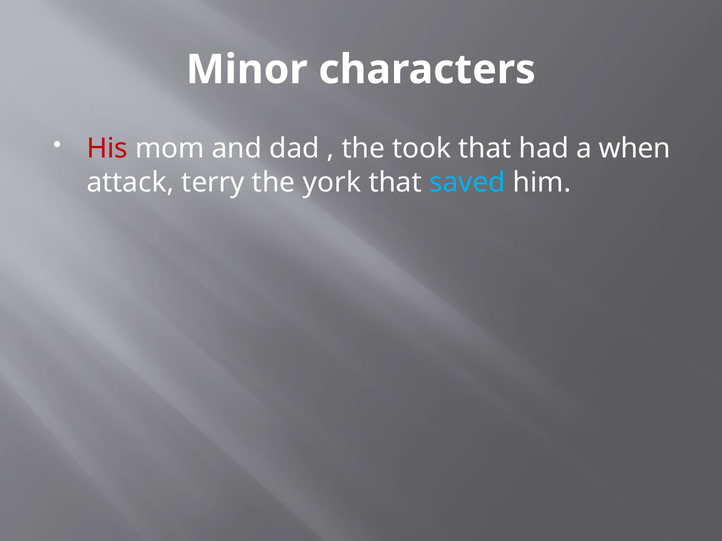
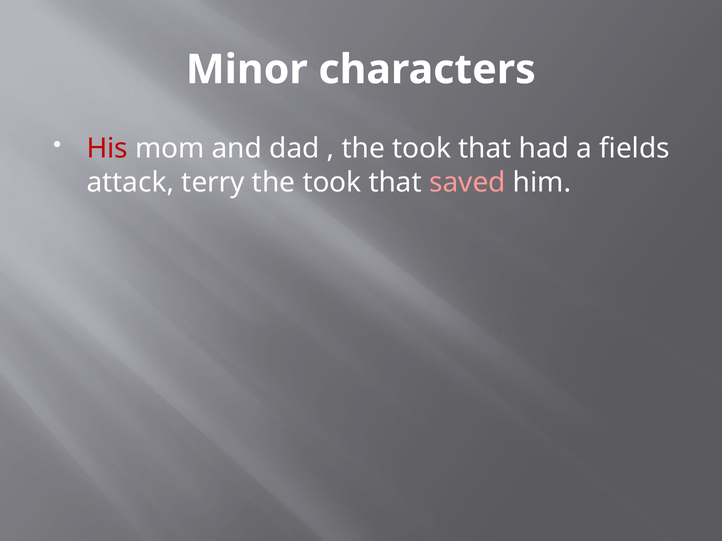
when: when -> fields
terry the york: york -> took
saved colour: light blue -> pink
